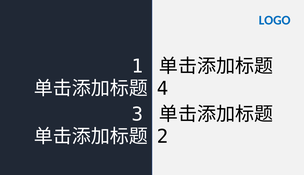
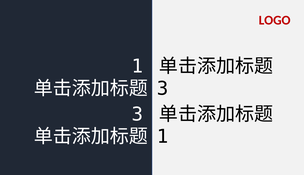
LOGO colour: blue -> red
4 at (163, 89): 4 -> 3
2 at (163, 137): 2 -> 1
